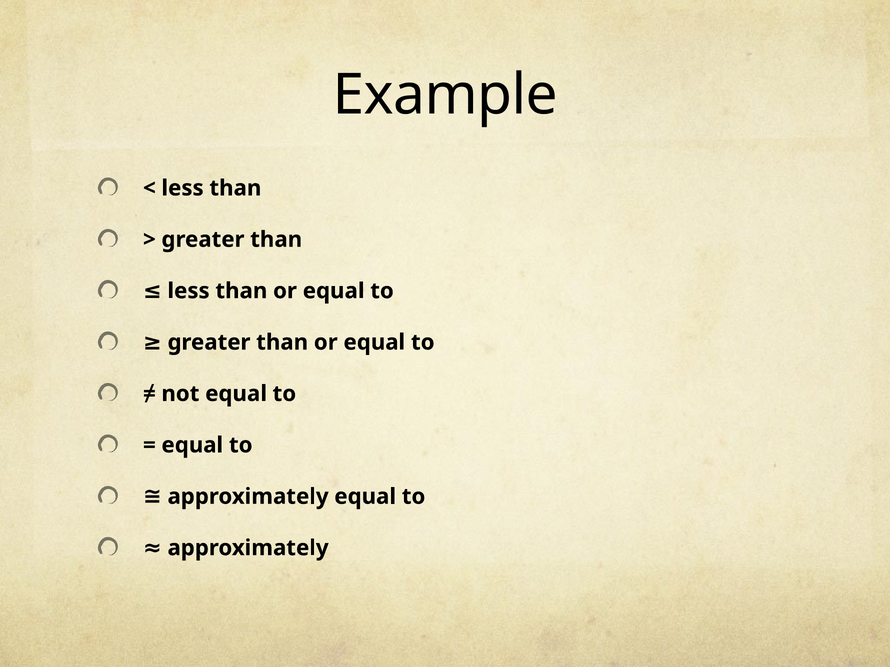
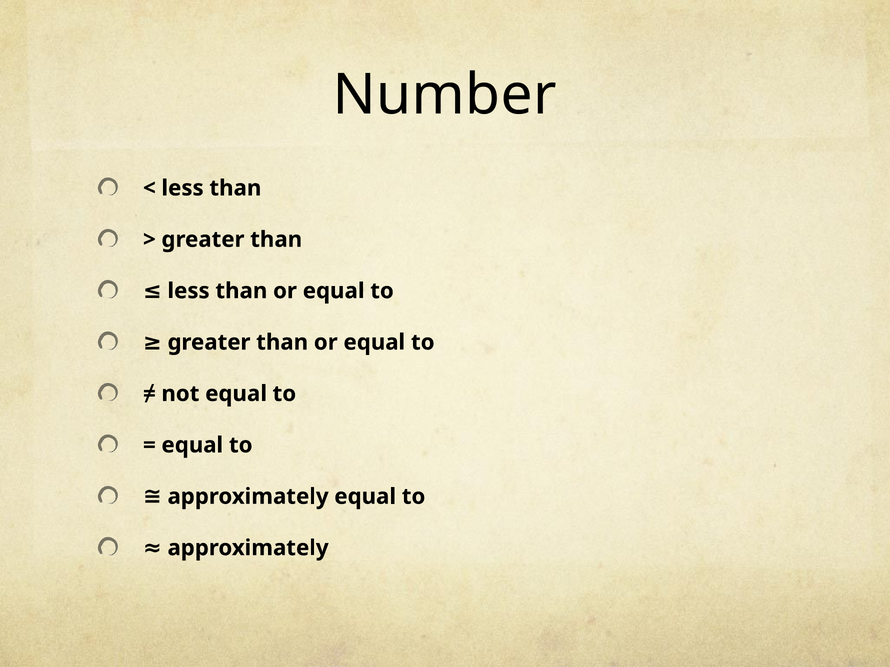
Example: Example -> Number
